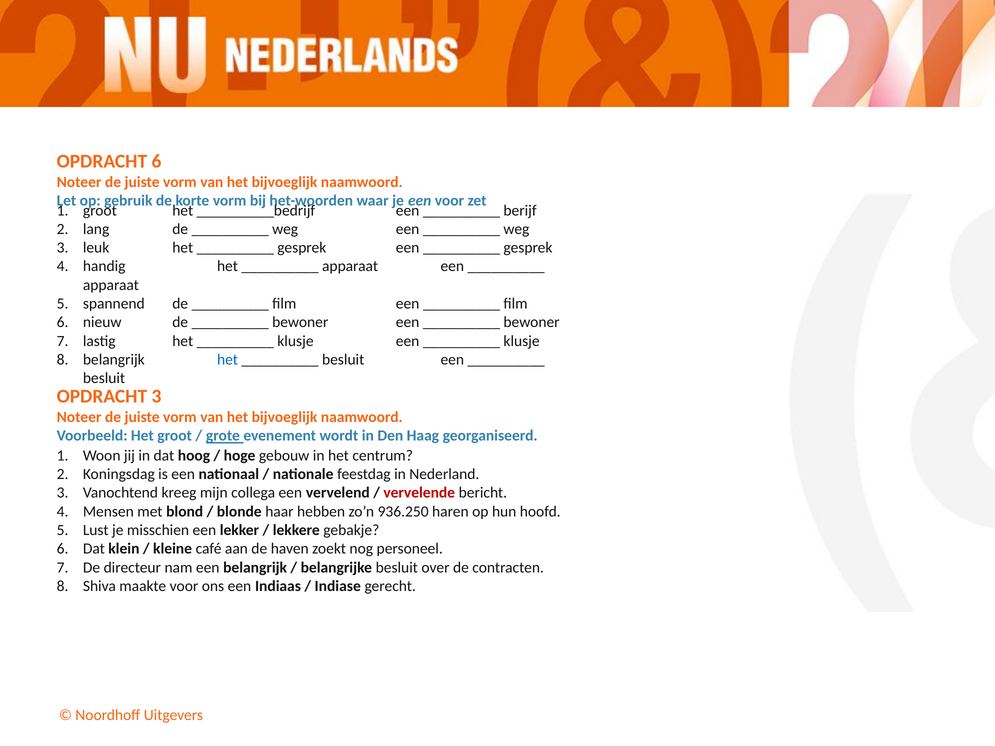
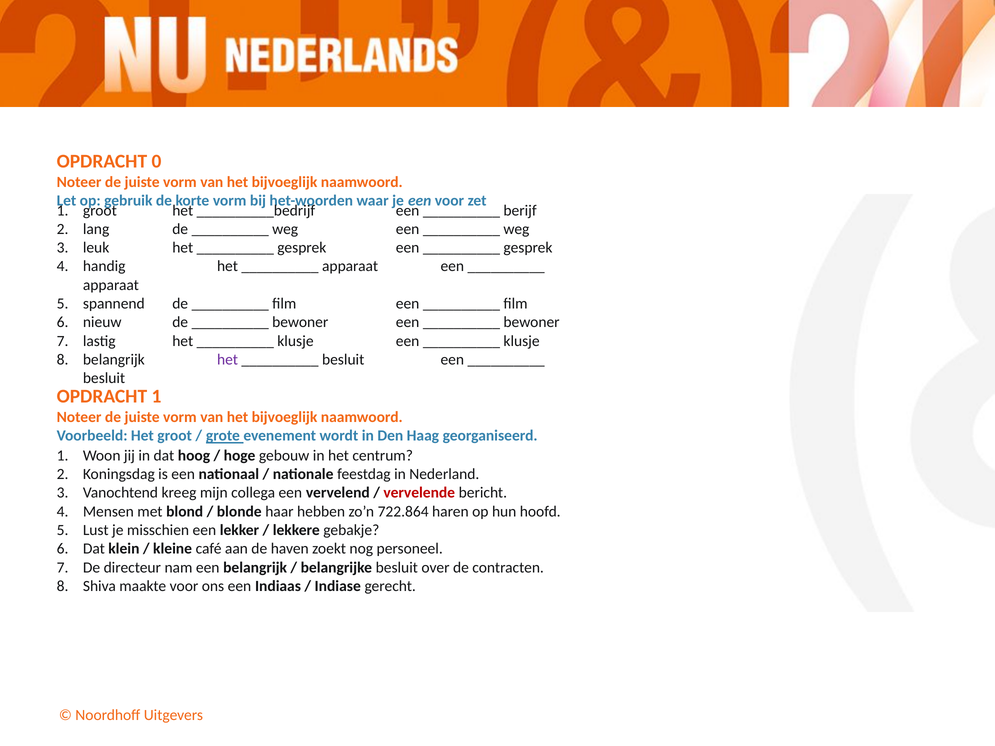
OPDRACHT 6: 6 -> 0
het at (228, 360) colour: blue -> purple
OPDRACHT 3: 3 -> 1
936.250: 936.250 -> 722.864
